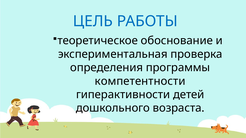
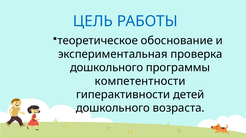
определения at (107, 68): определения -> дошкольного
